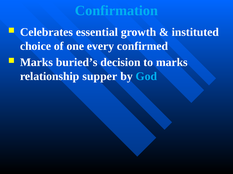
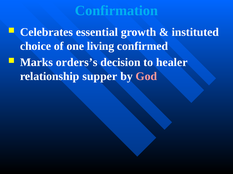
every: every -> living
buried’s: buried’s -> orders’s
to marks: marks -> healer
God colour: light blue -> pink
